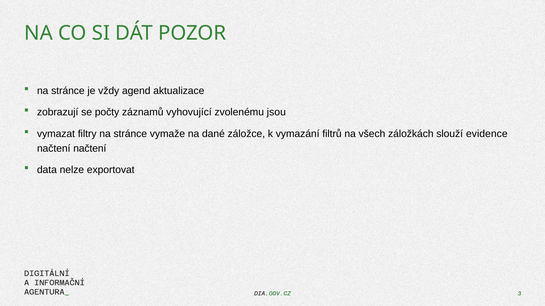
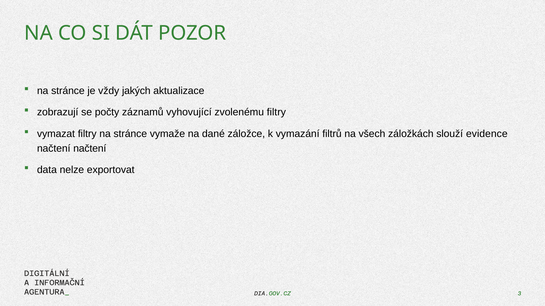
agend: agend -> jakých
zvolenému jsou: jsou -> filtry
